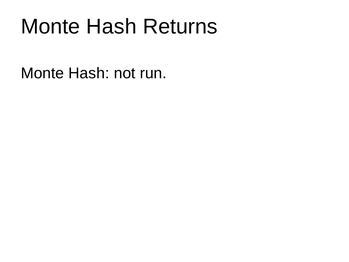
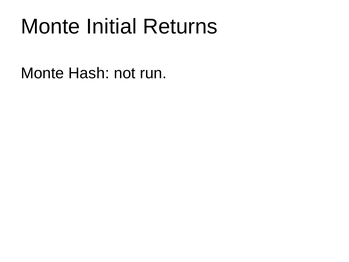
Hash at (111, 26): Hash -> Initial
